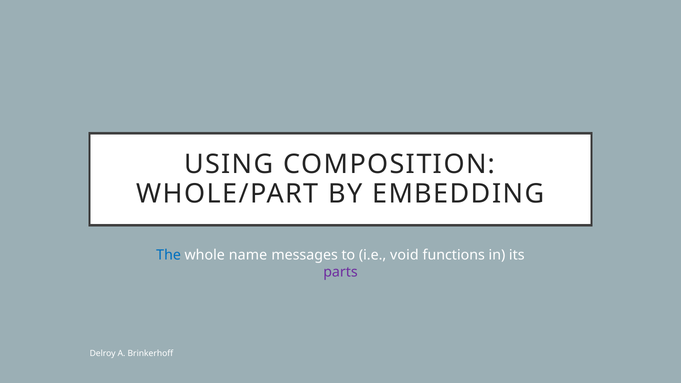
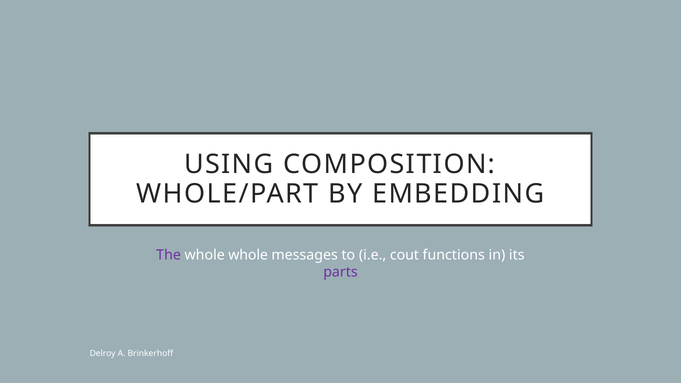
The colour: blue -> purple
whole name: name -> whole
void: void -> cout
